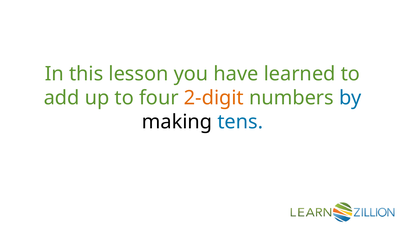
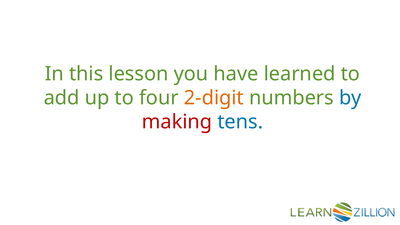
making colour: black -> red
